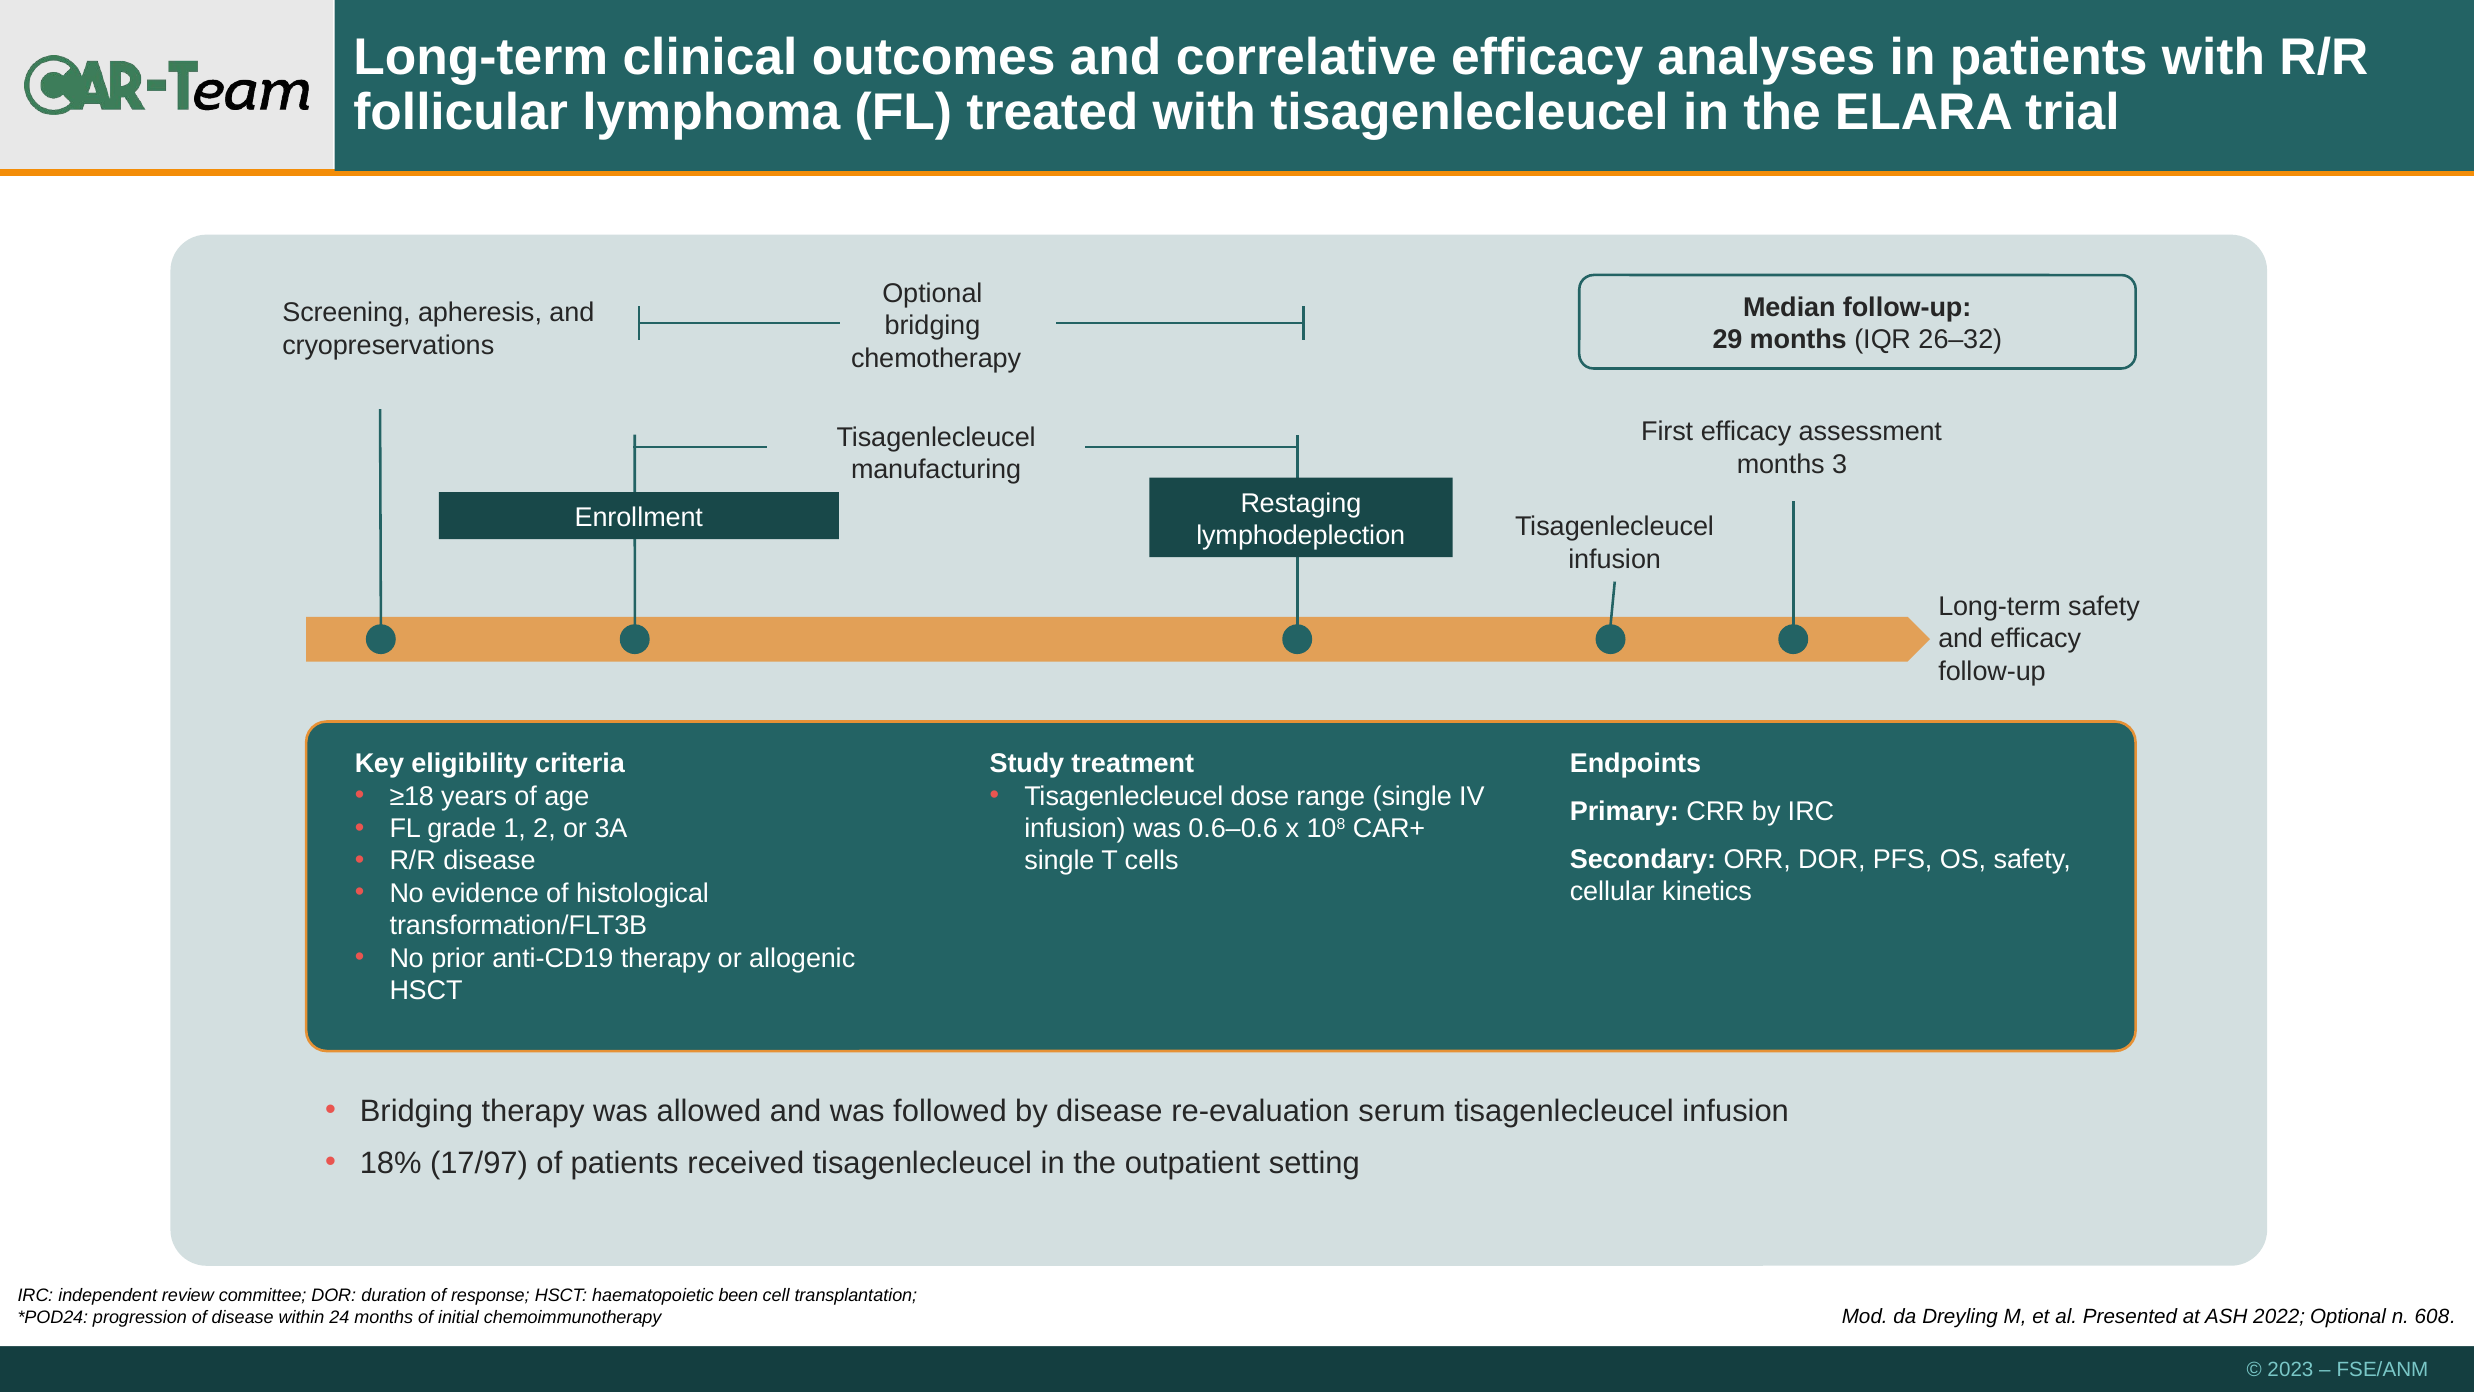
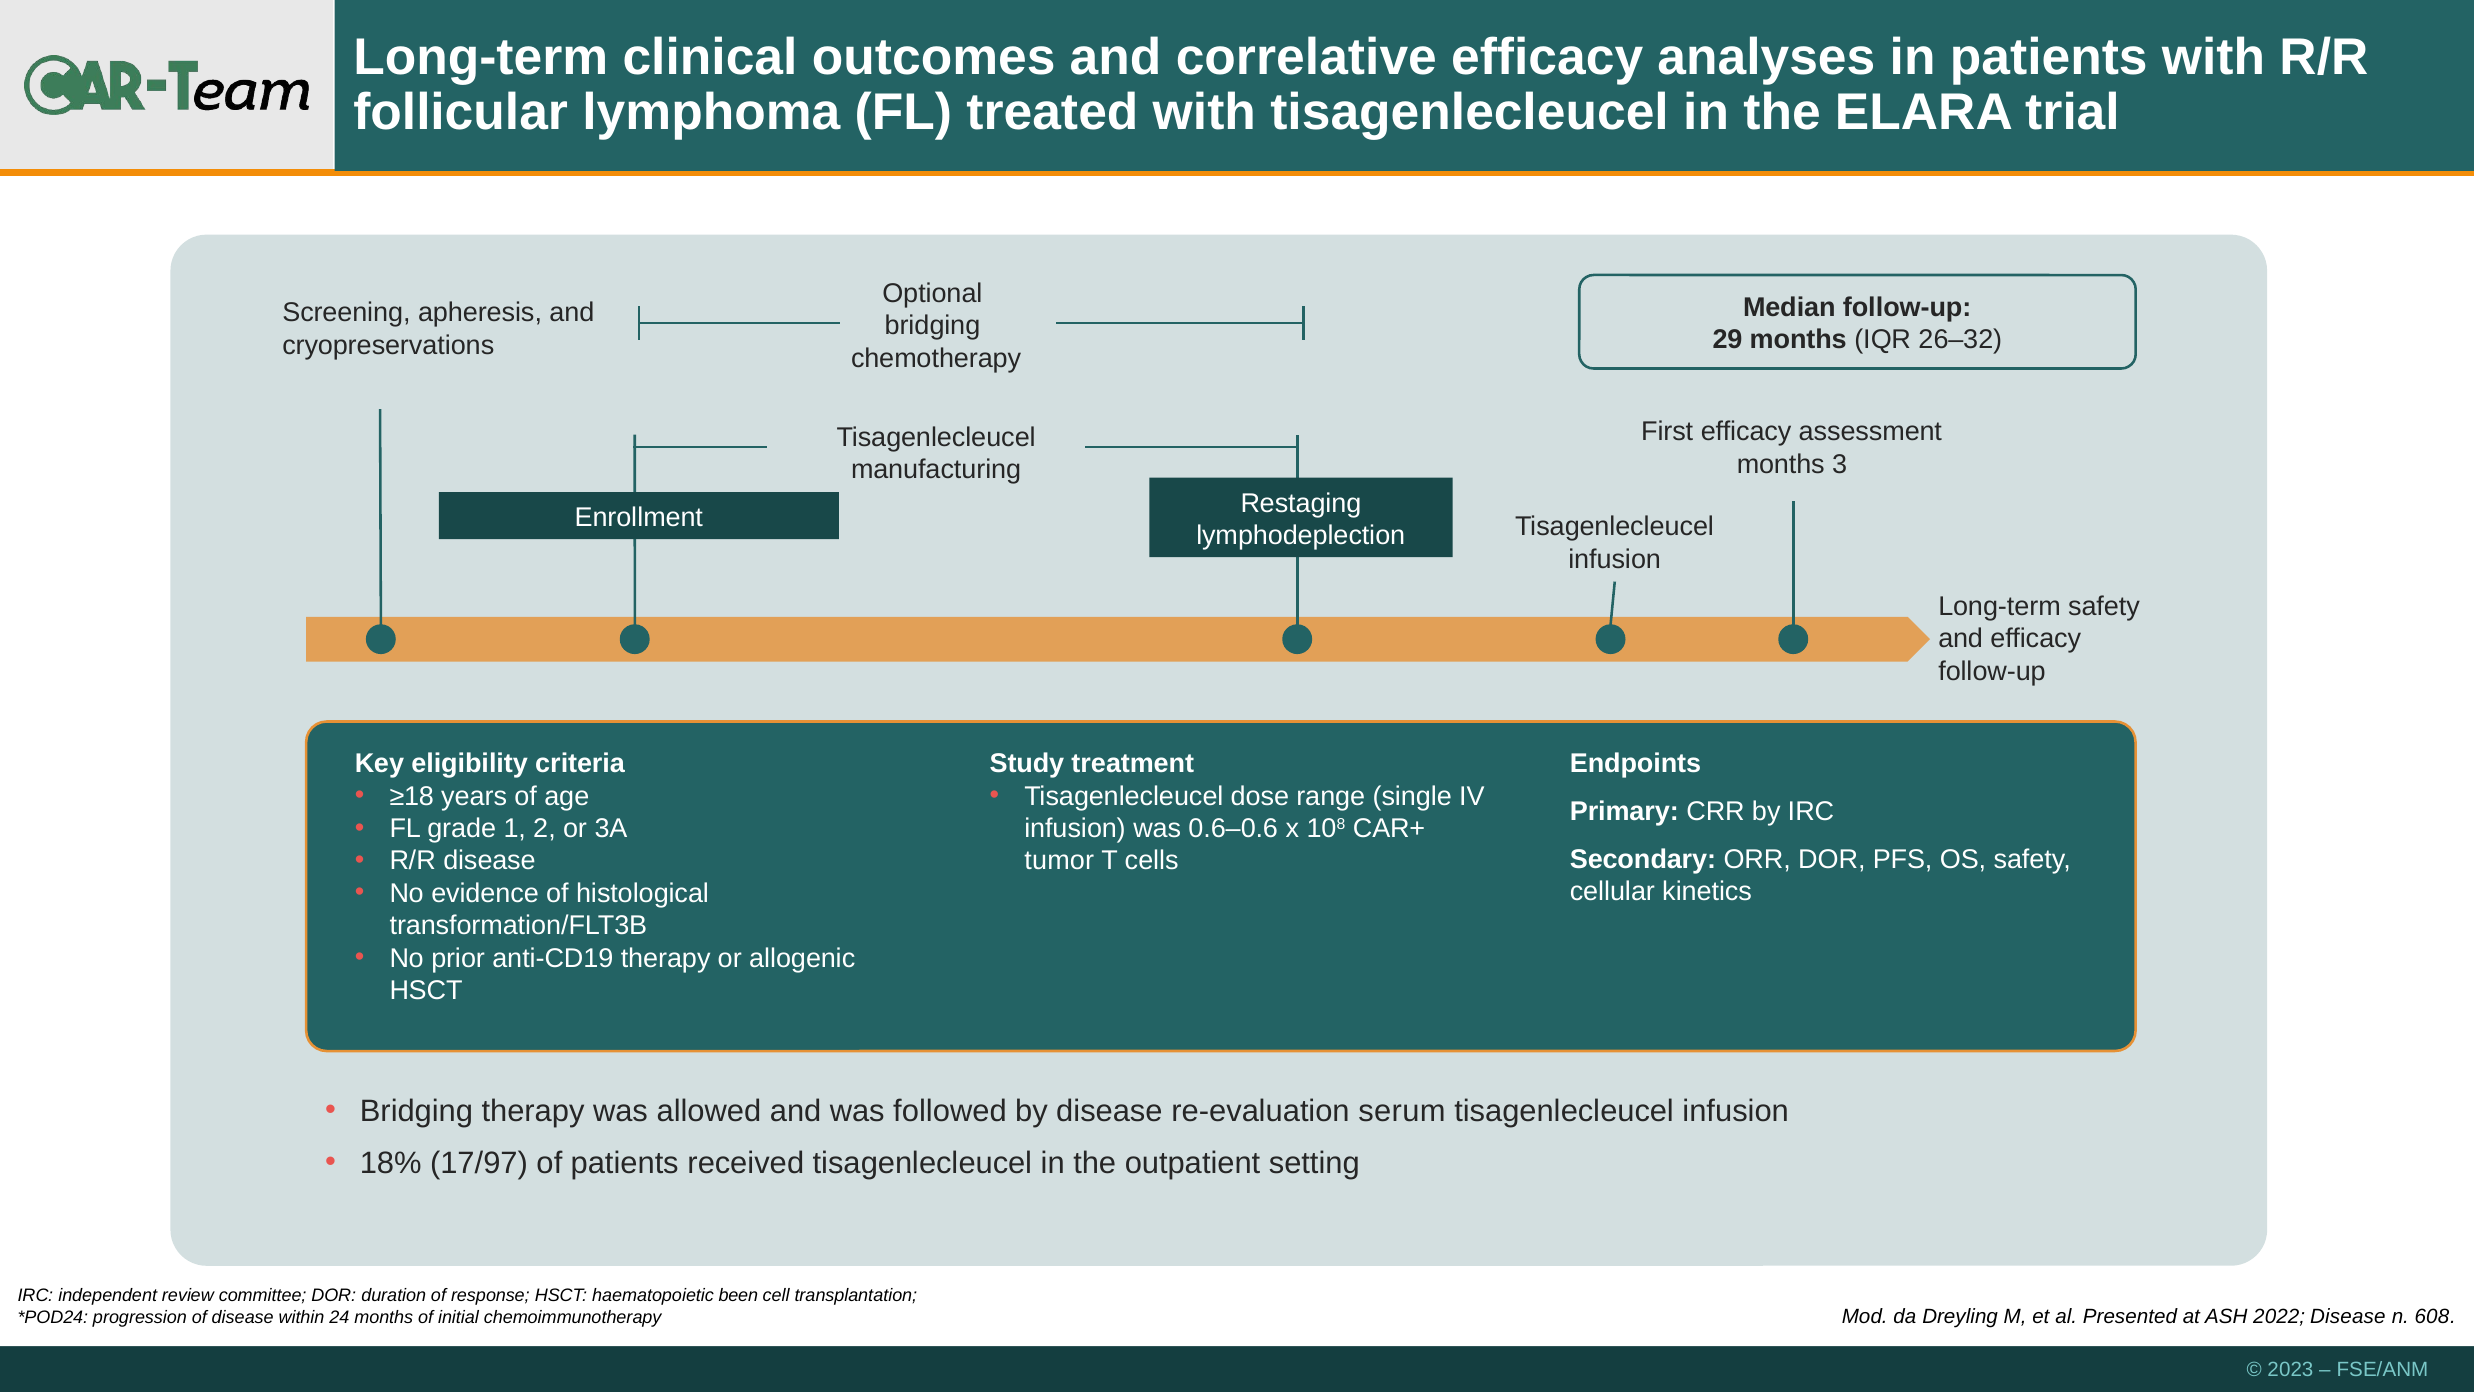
single at (1059, 861): single -> tumor
2022 Optional: Optional -> Disease
